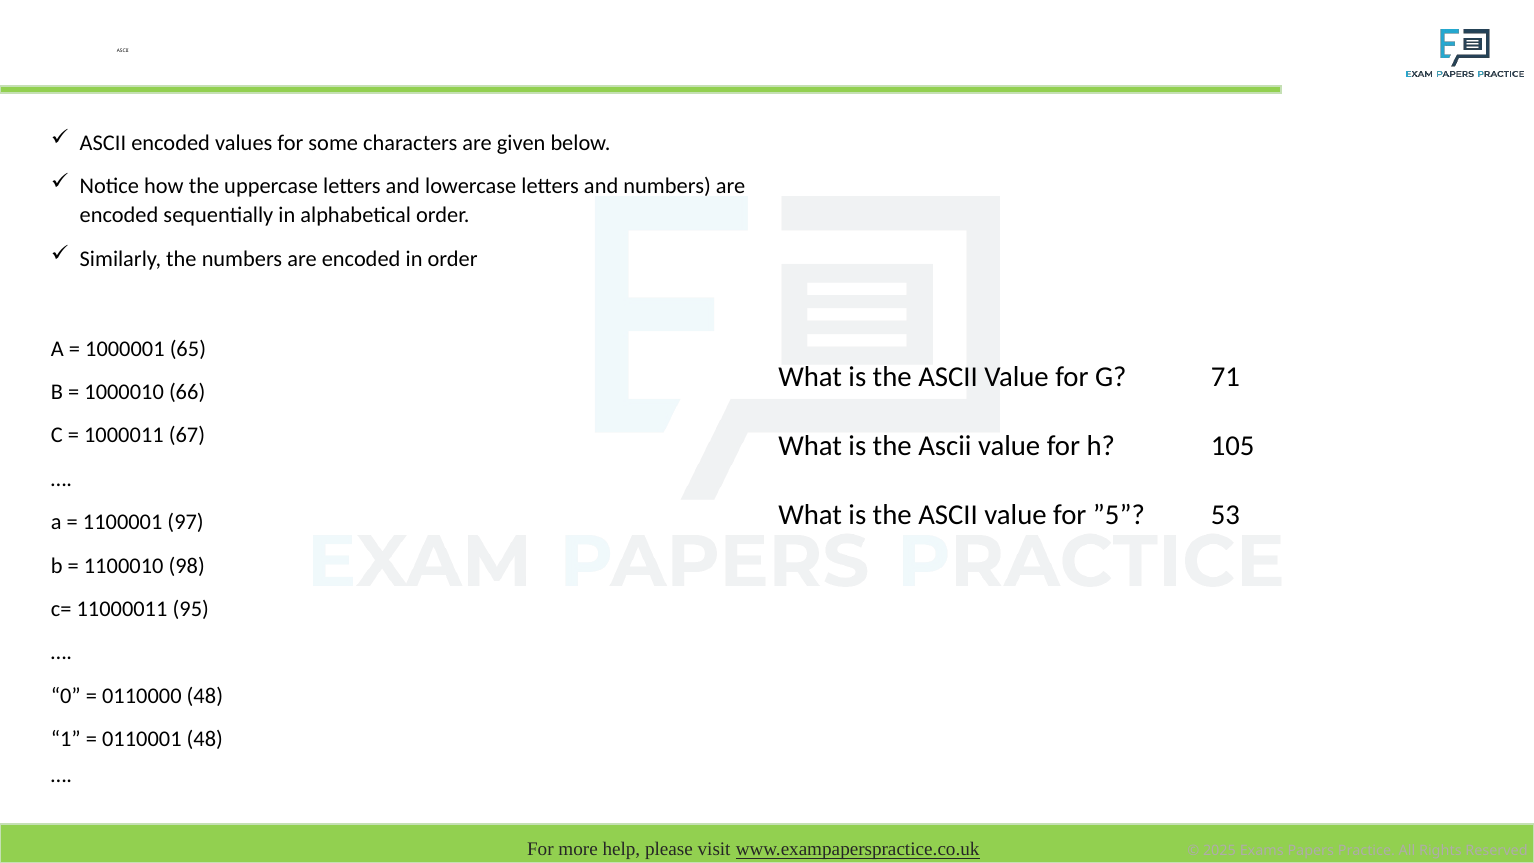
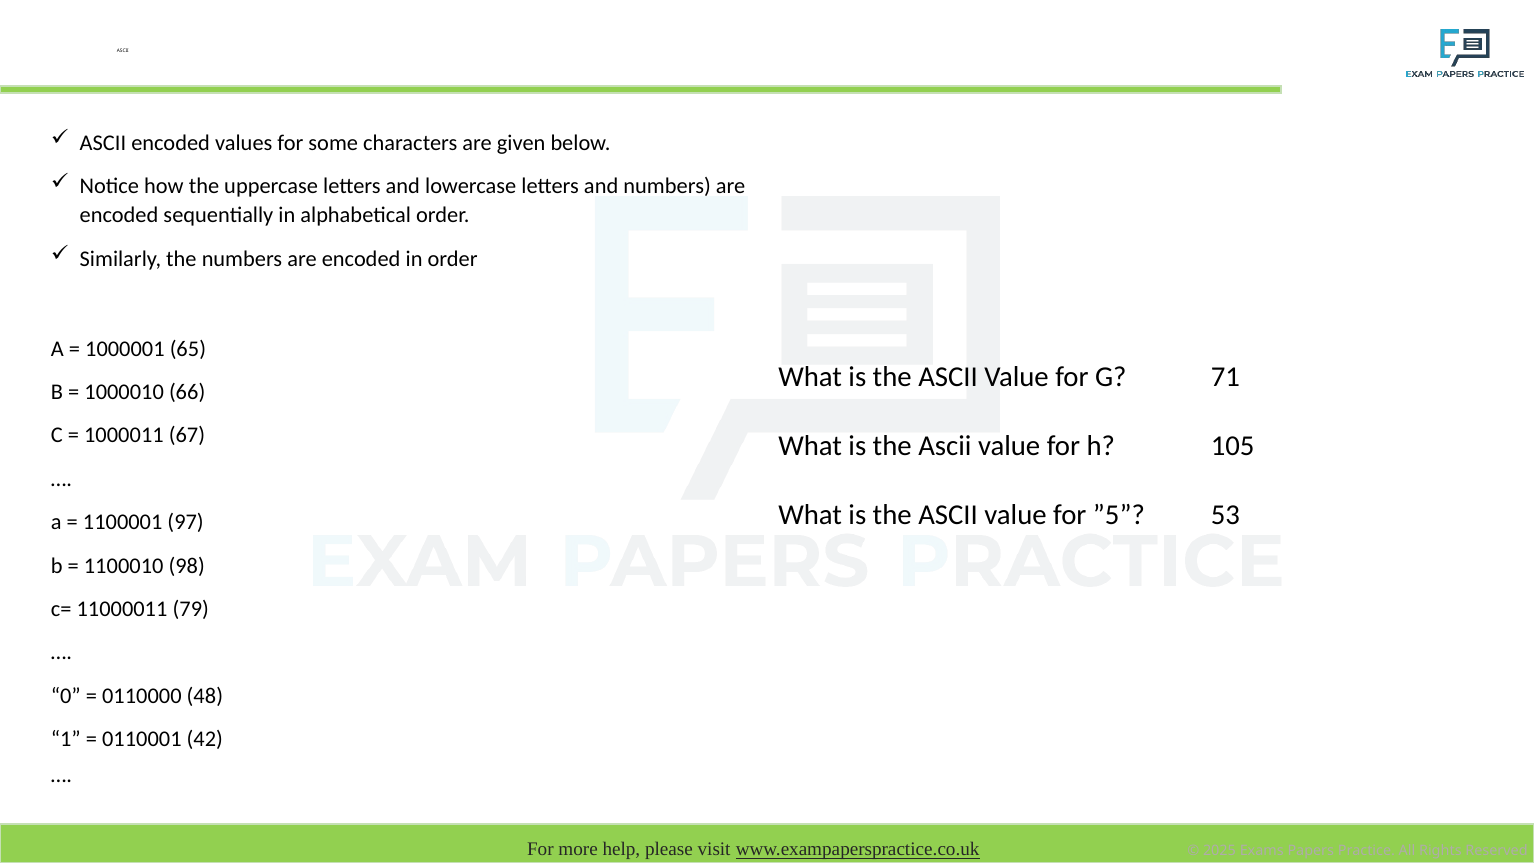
95: 95 -> 79
0110001 48: 48 -> 42
